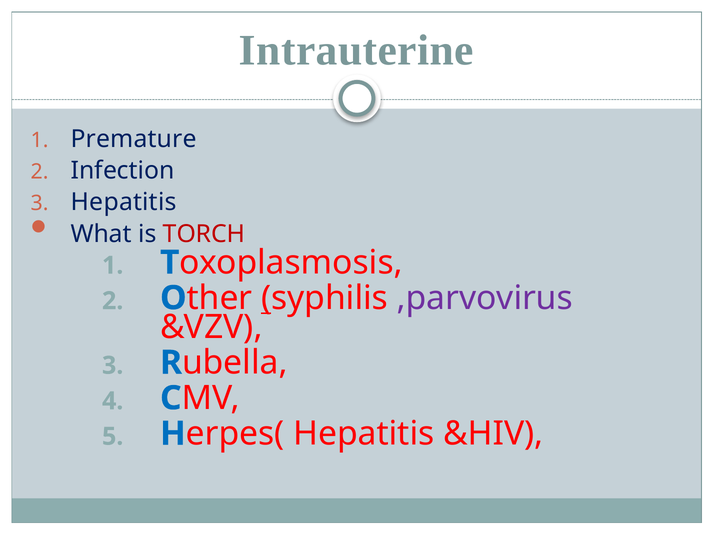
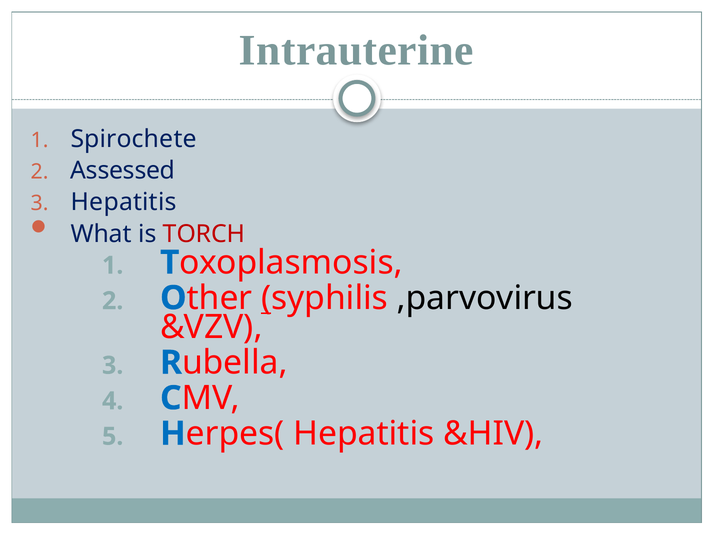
Premature: Premature -> Spirochete
Infection: Infection -> Assessed
,parvovirus colour: purple -> black
